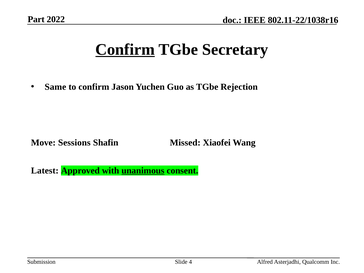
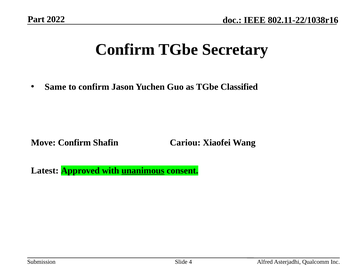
Confirm at (125, 50) underline: present -> none
Rejection: Rejection -> Classified
Move Sessions: Sessions -> Confirm
Missed: Missed -> Cariou
